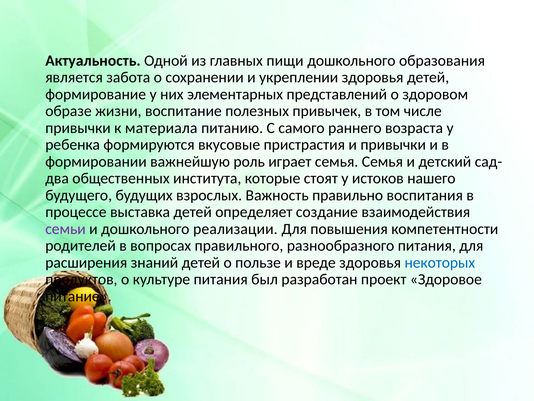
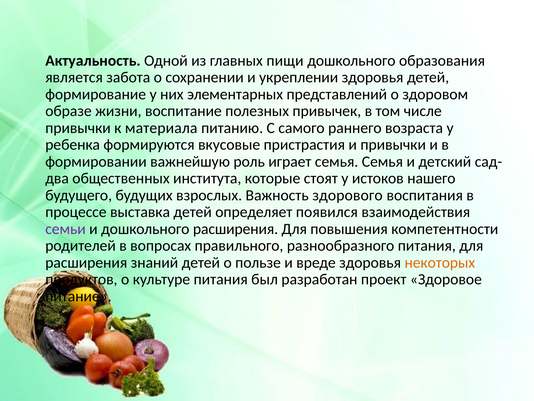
правильно: правильно -> здорового
создание: создание -> появился
дошкольного реализации: реализации -> расширения
некоторых colour: blue -> orange
